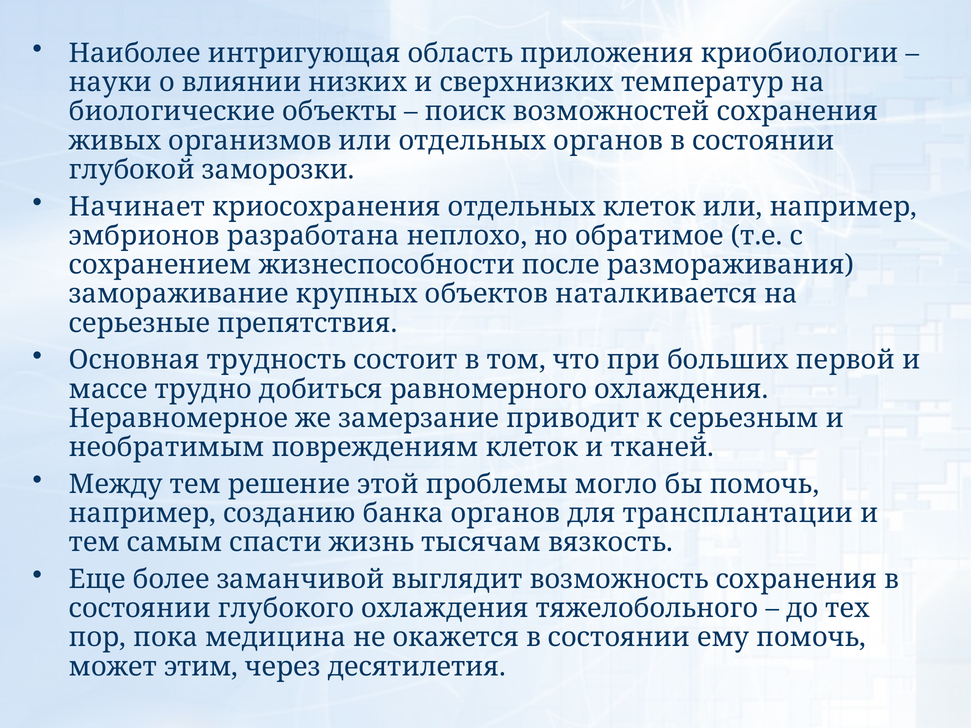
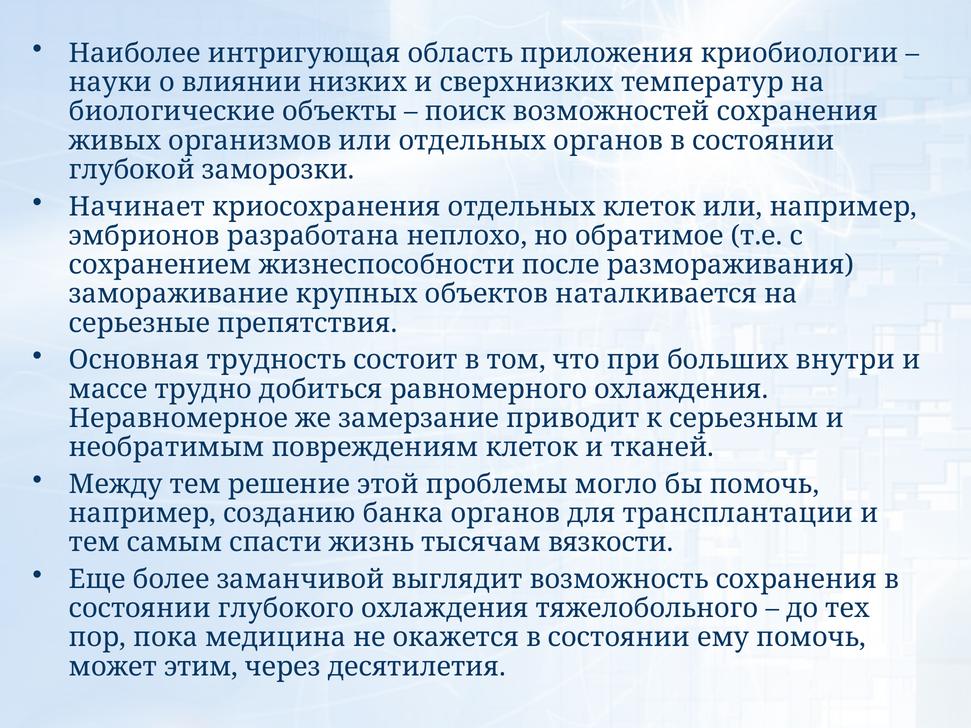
первой: первой -> внутри
вязкость: вязкость -> вязкости
